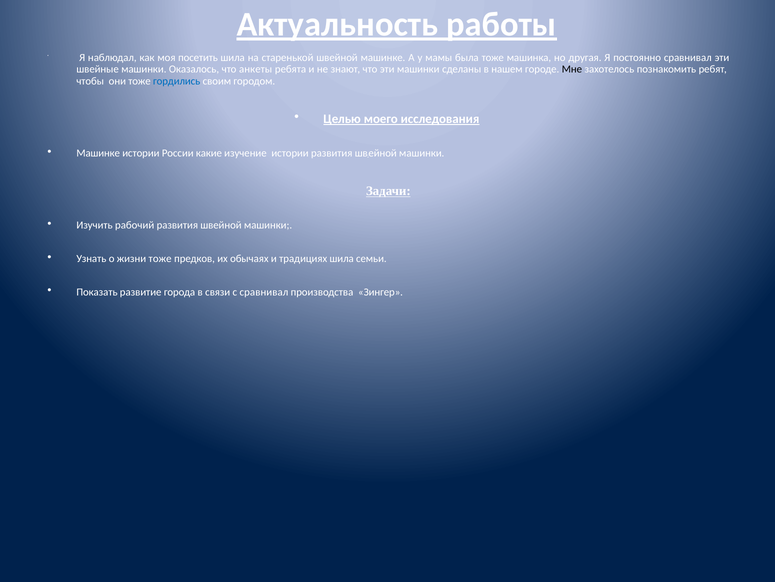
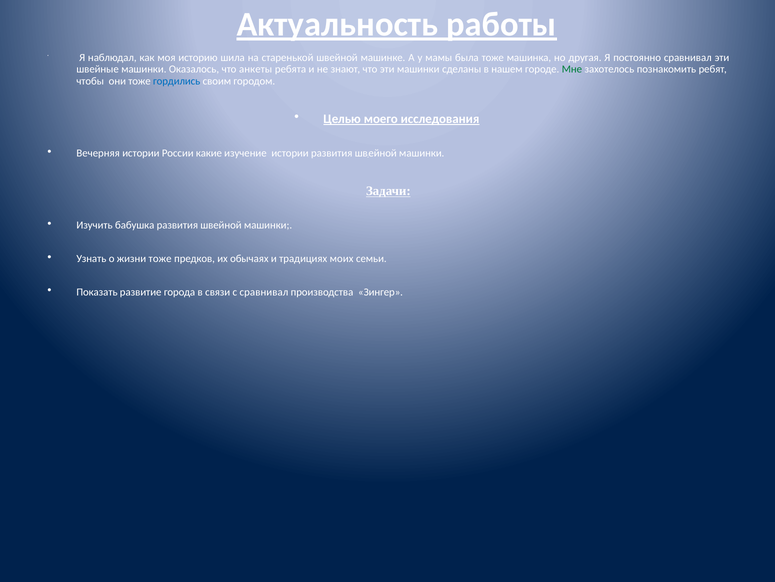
посетить: посетить -> историю
Мне colour: black -> green
Машинке at (98, 153): Машинке -> Вечерняя
рабочий: рабочий -> бабушка
традициях шила: шила -> моих
